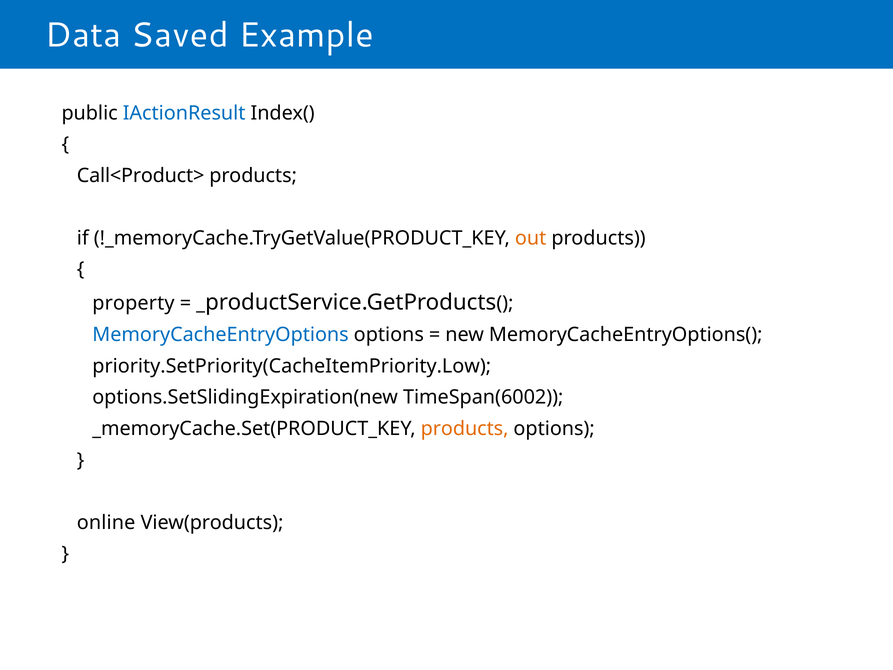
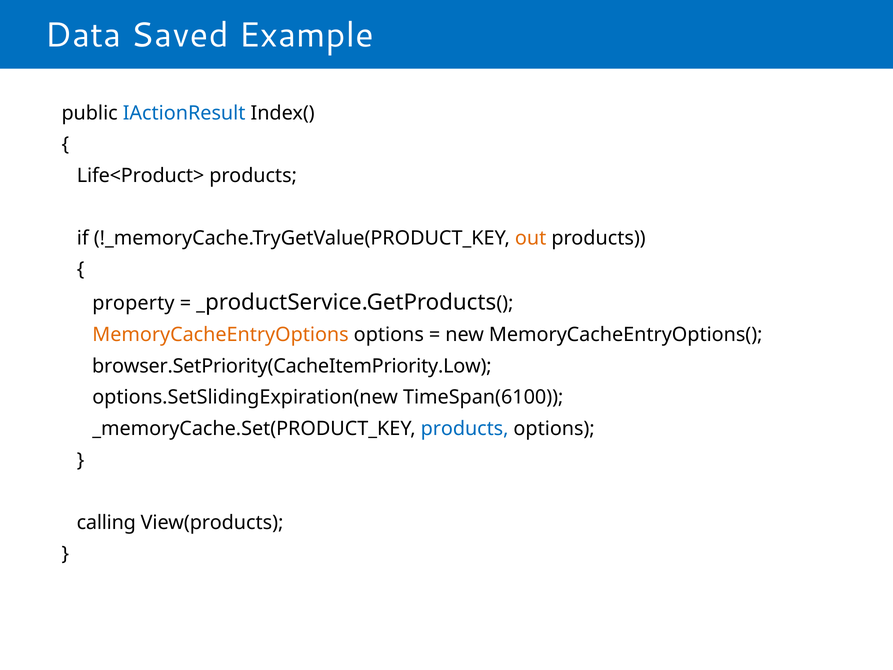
Call<Product>: Call<Product> -> Life<Product>
MemoryCacheEntryOptions colour: blue -> orange
priority.SetPriority(CacheItemPriority.Low: priority.SetPriority(CacheItemPriority.Low -> browser.SetPriority(CacheItemPriority.Low
TimeSpan(6002: TimeSpan(6002 -> TimeSpan(6100
products at (465, 429) colour: orange -> blue
online: online -> calling
